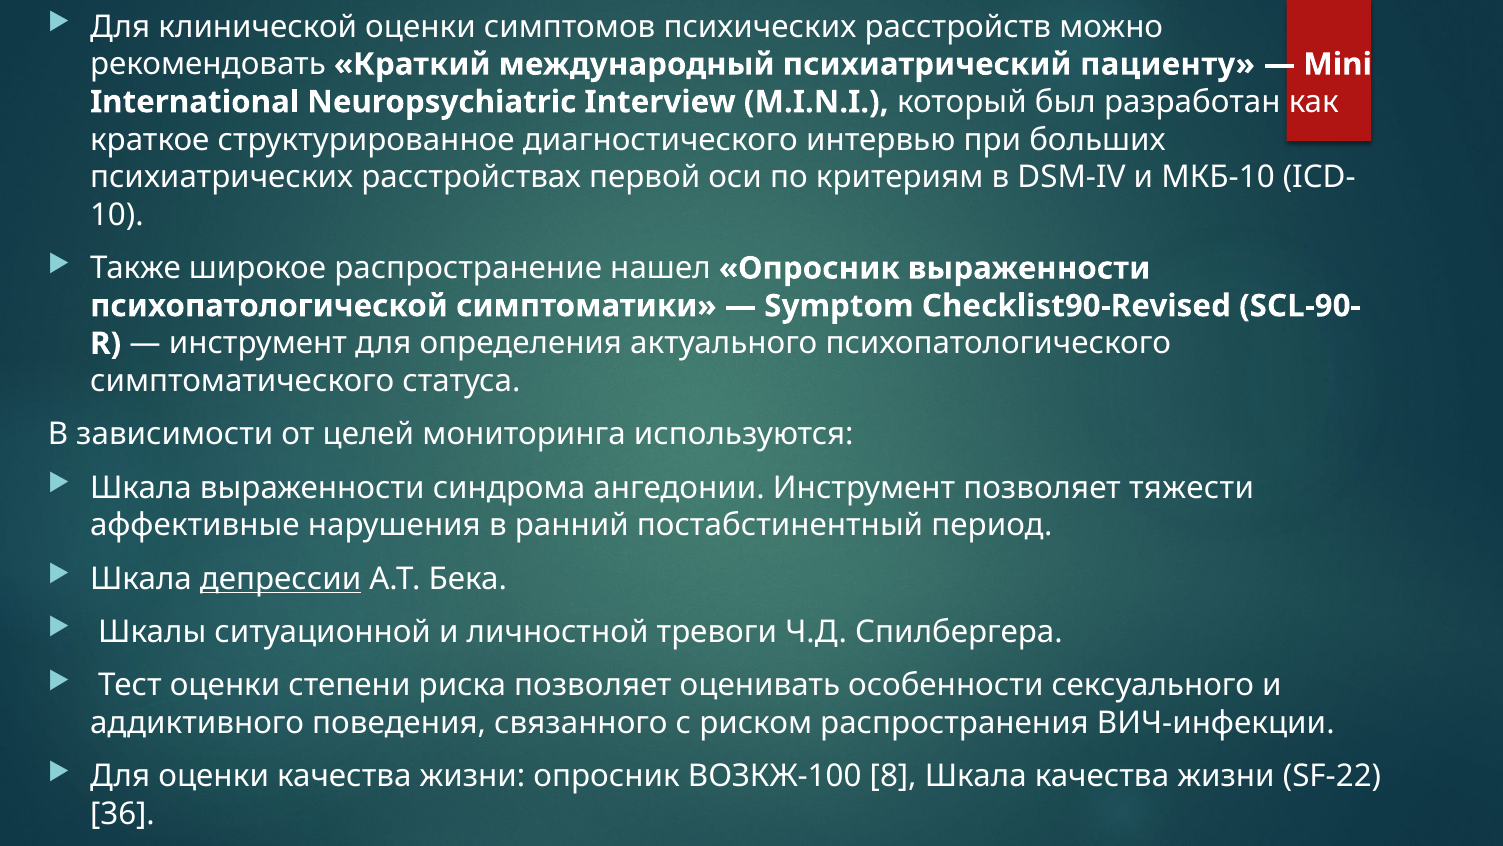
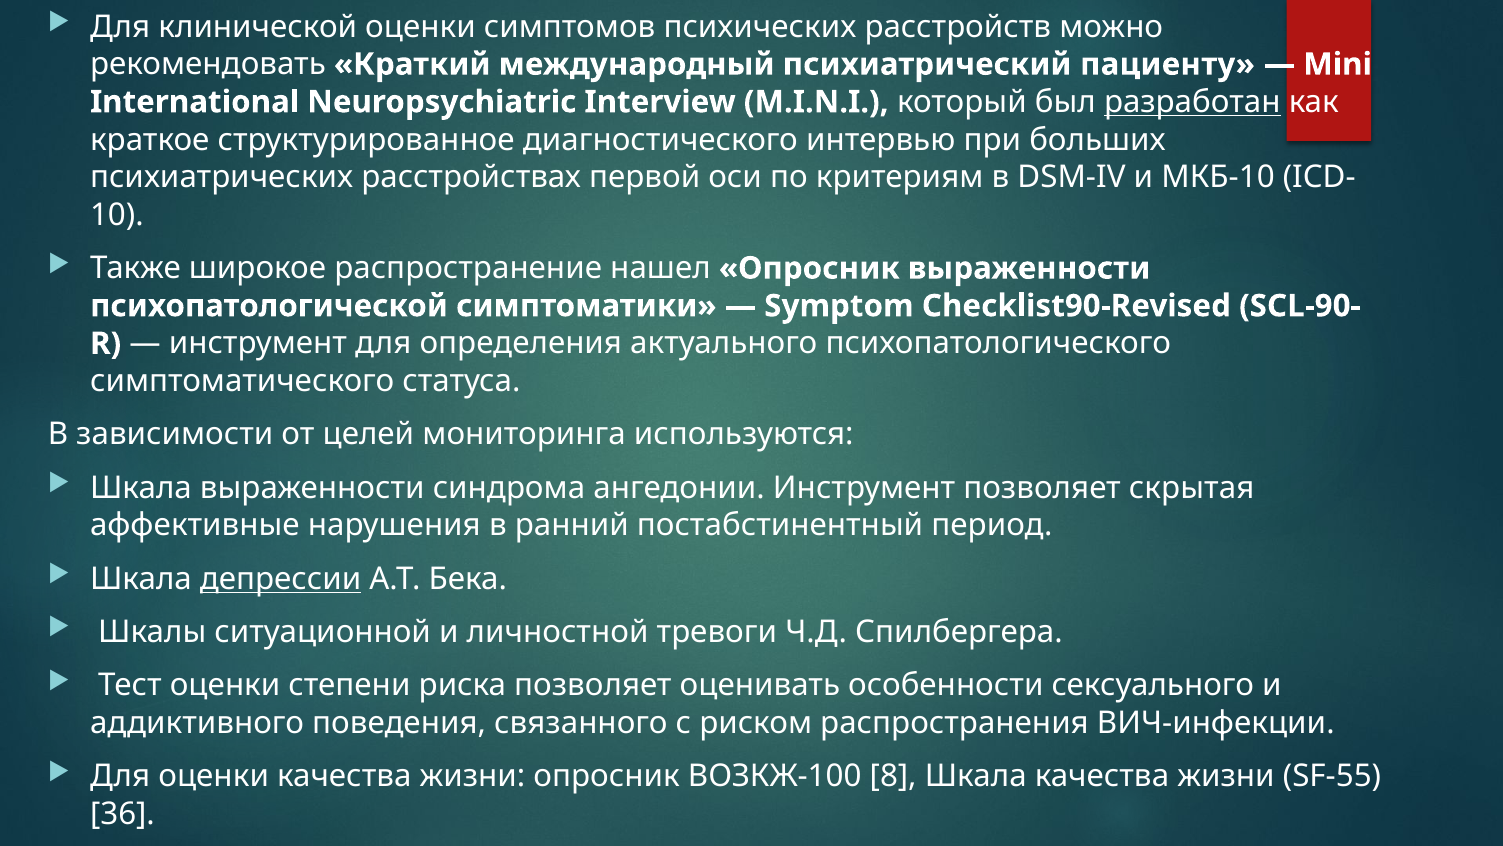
разработан underline: none -> present
тяжести: тяжести -> скрытая
SF-22: SF-22 -> SF-55
